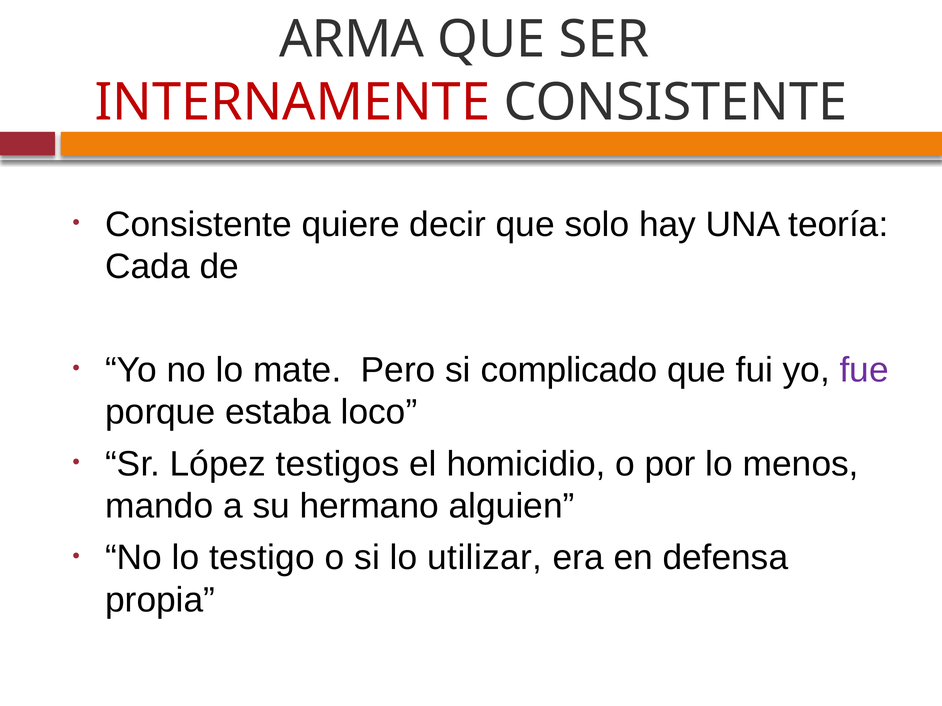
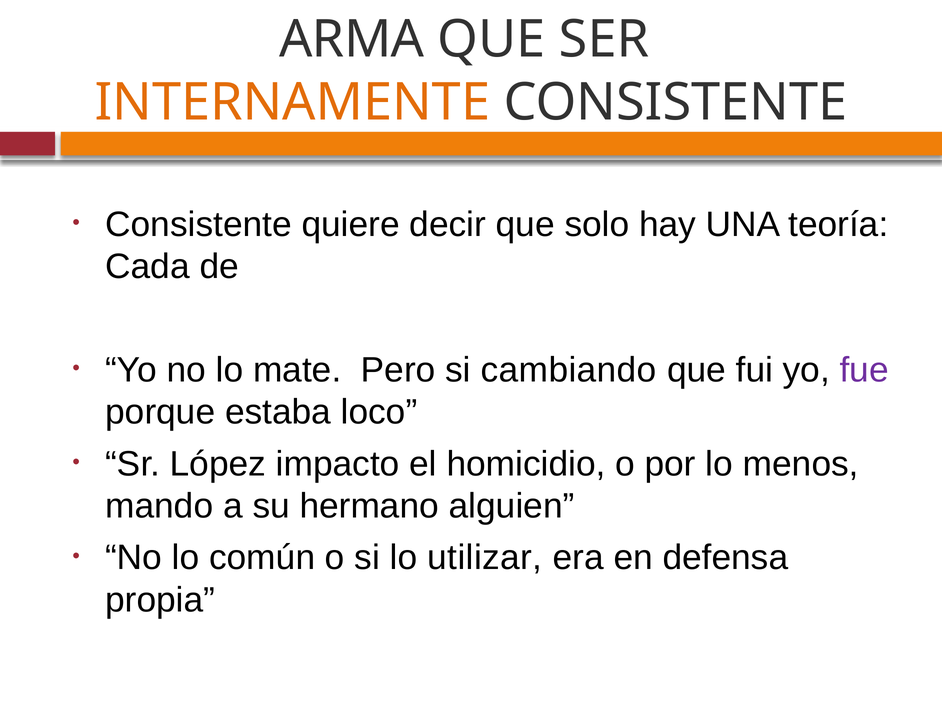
INTERNAMENTE colour: red -> orange
complicado: complicado -> cambiando
testigos: testigos -> impacto
testigo: testigo -> común
